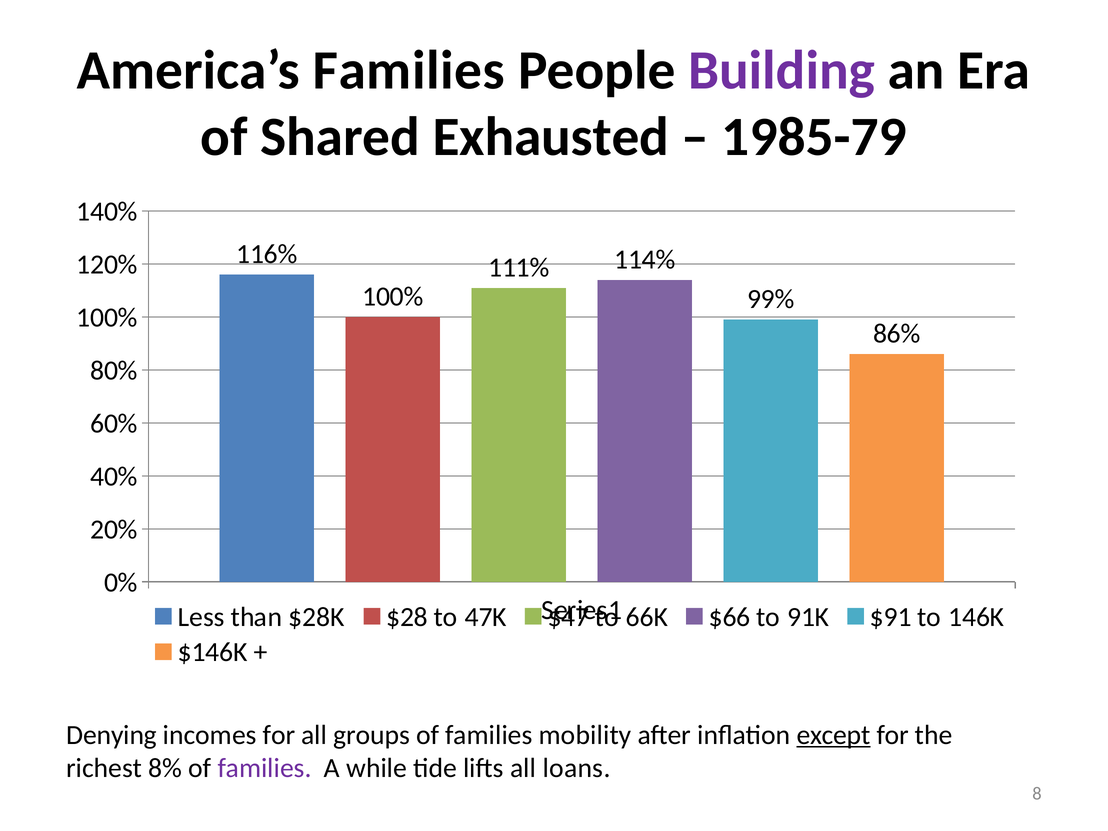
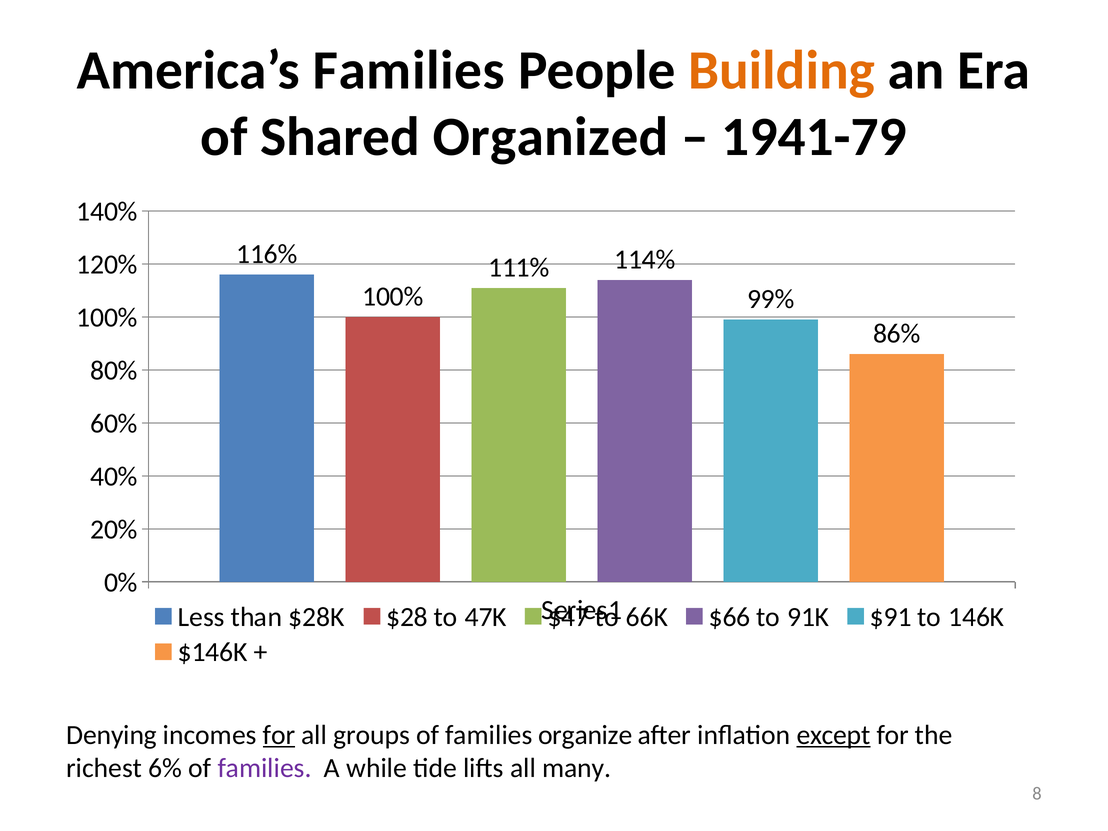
Building colour: purple -> orange
Exhausted: Exhausted -> Organized
1985-79: 1985-79 -> 1941-79
for at (279, 735) underline: none -> present
mobility: mobility -> organize
8%: 8% -> 6%
loans: loans -> many
